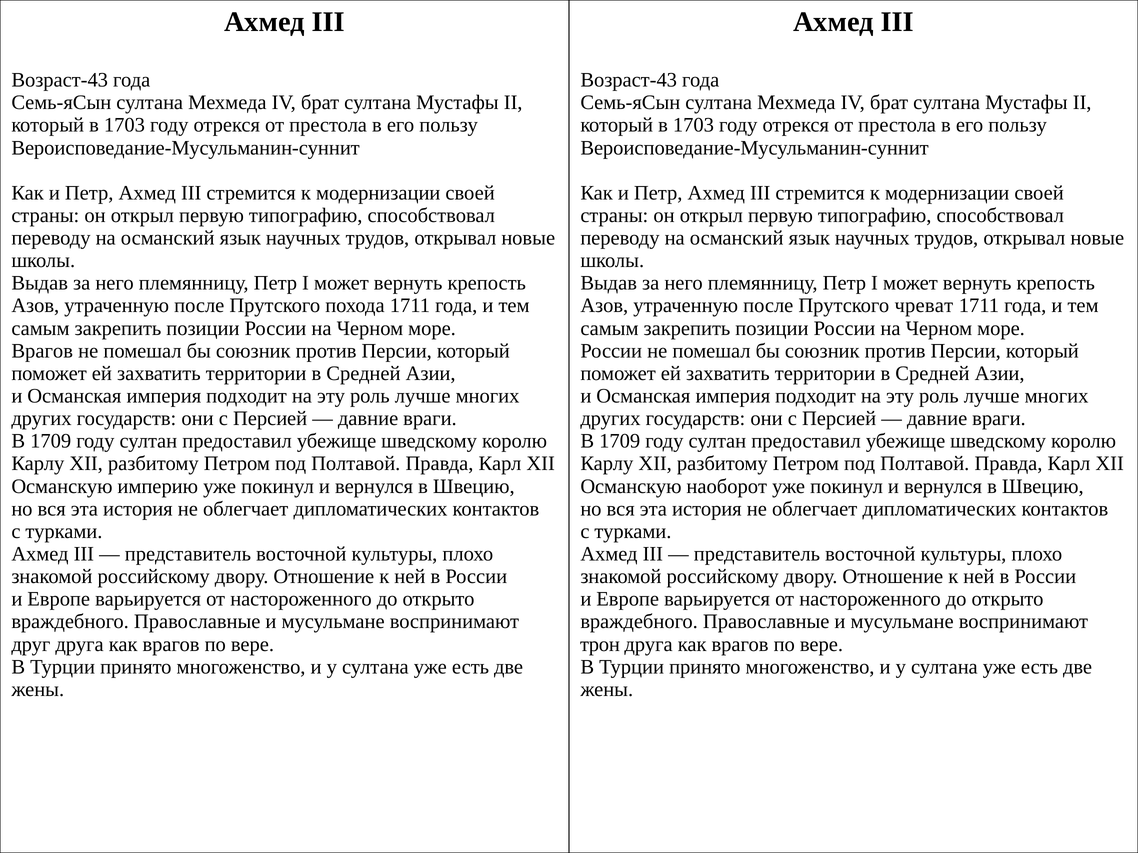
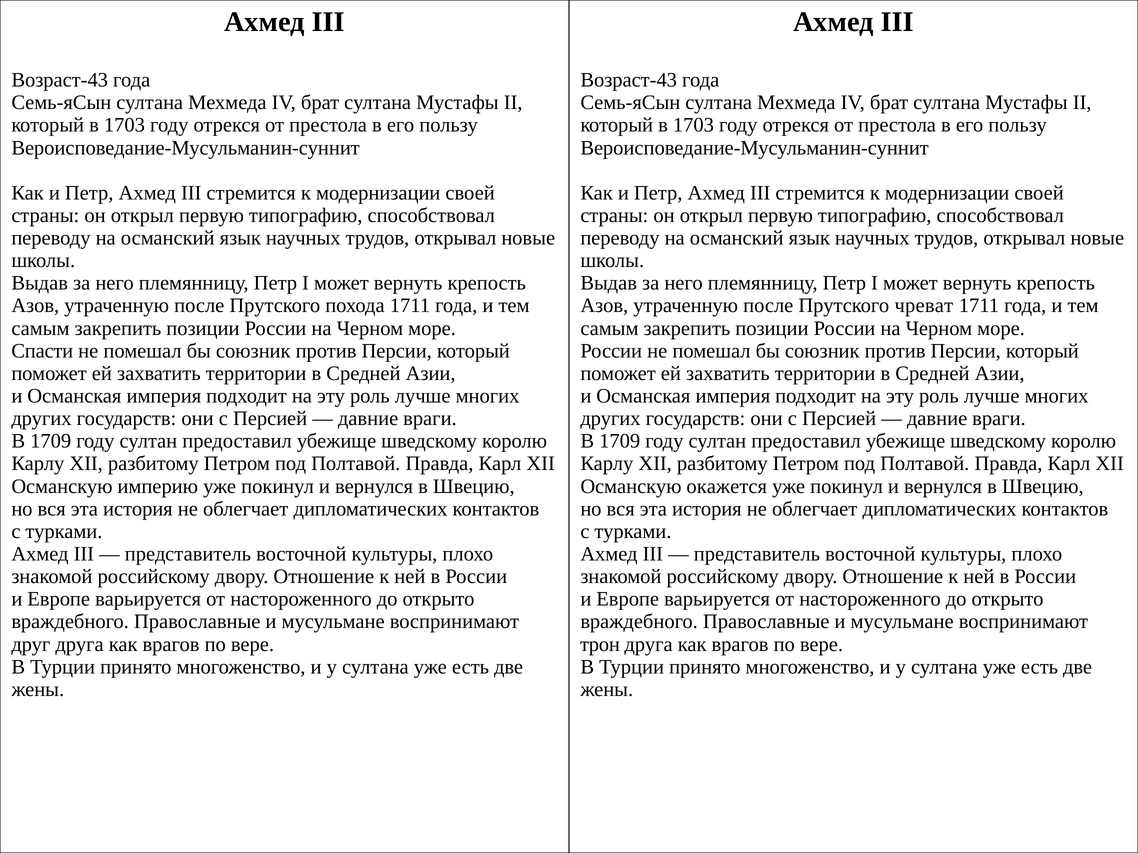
Врагов at (42, 351): Врагов -> Спасти
наоборот: наоборот -> окажется
